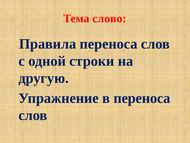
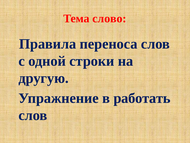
в переноса: переноса -> работать
